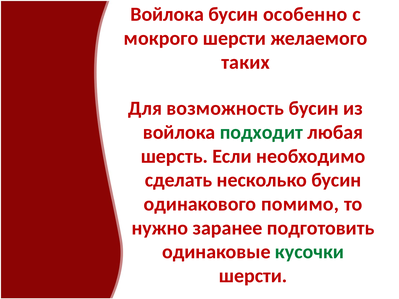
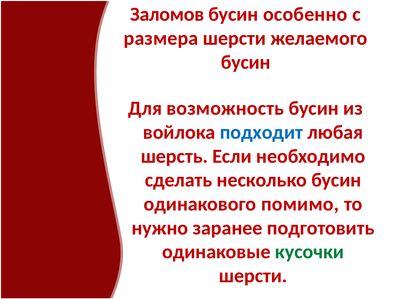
Войлока at (167, 14): Войлока -> Заломов
мокрого: мокрого -> размера
таких at (246, 62): таких -> бусин
подходит colour: green -> blue
